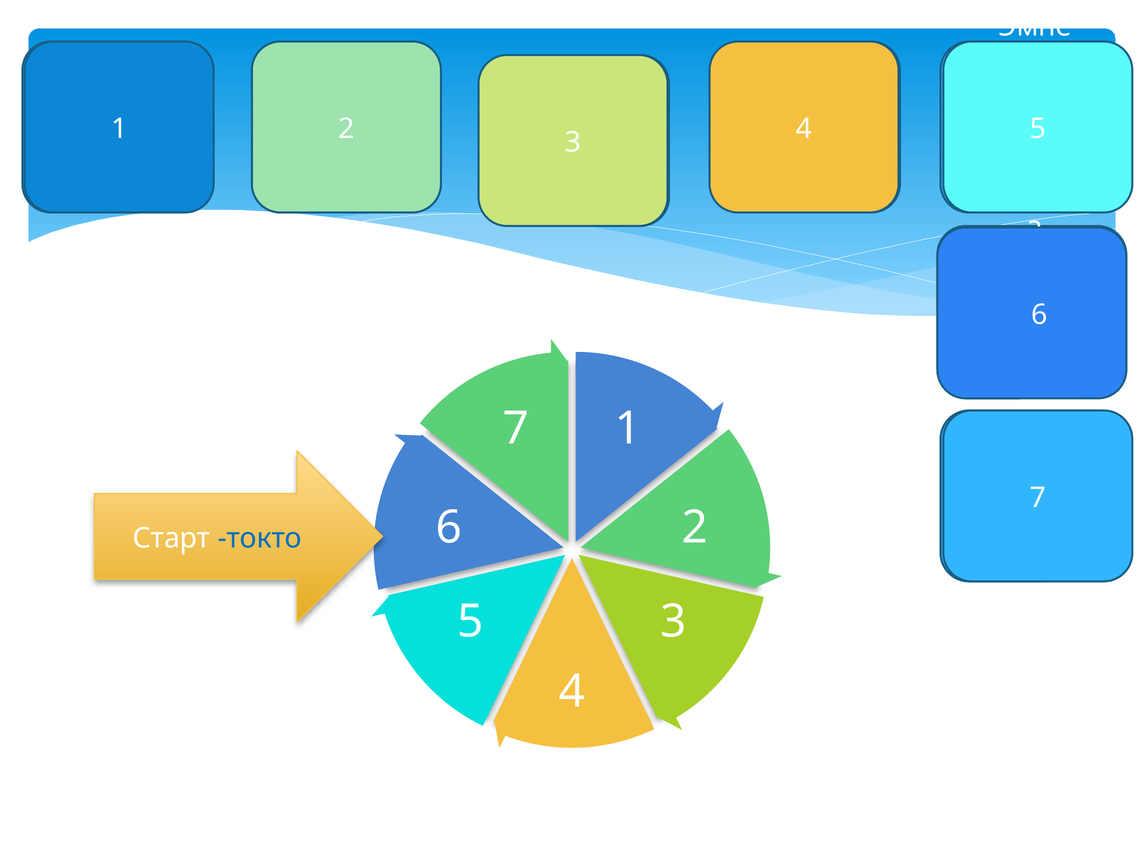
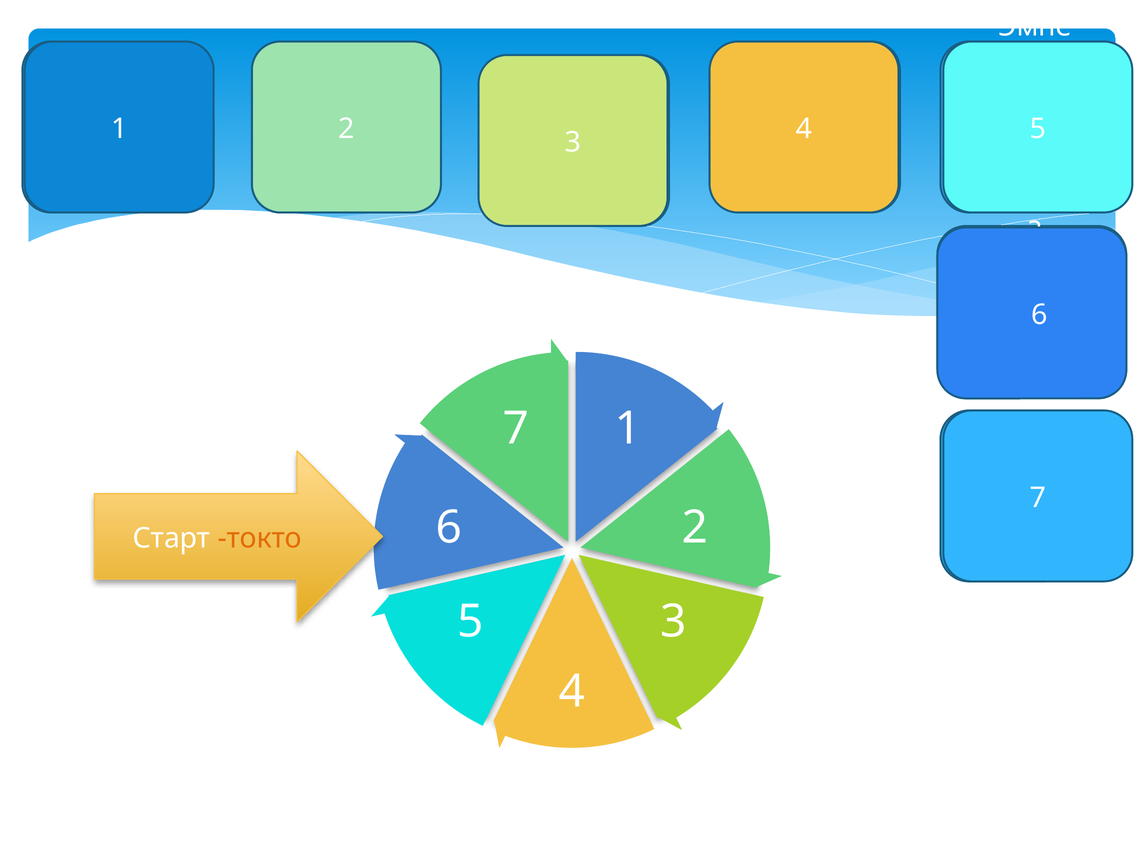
токто colour: blue -> orange
